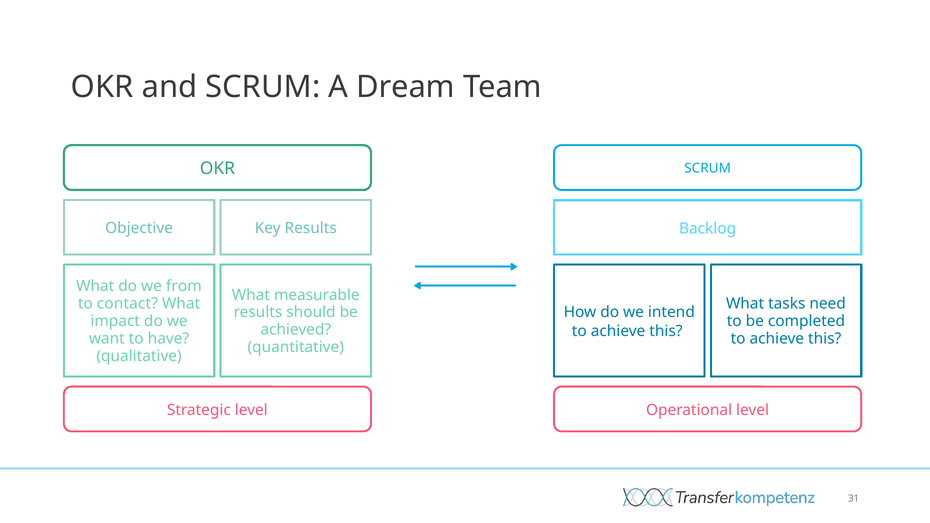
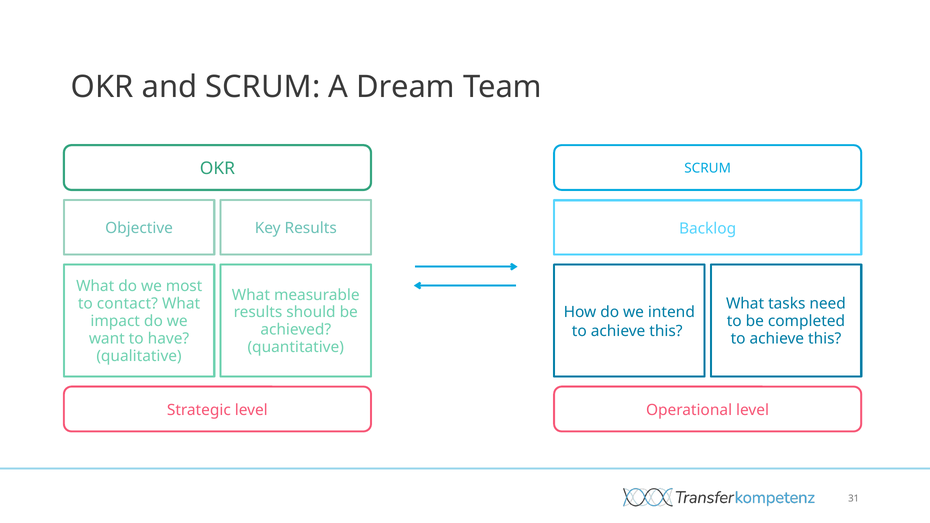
from: from -> most
